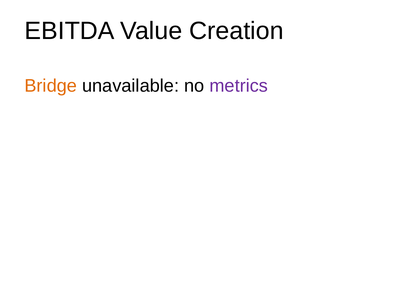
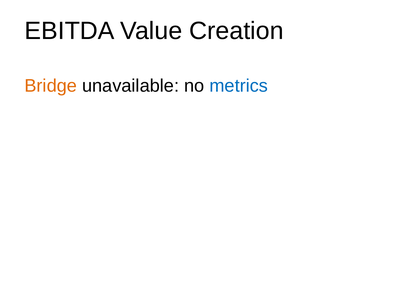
metrics colour: purple -> blue
